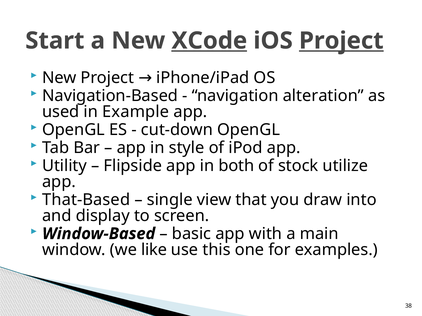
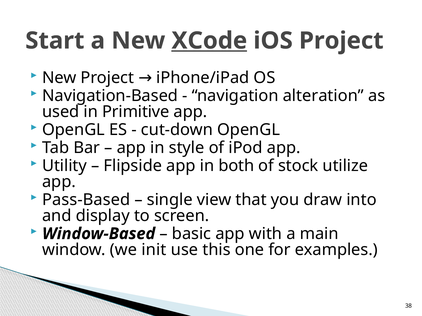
Project at (341, 41) underline: present -> none
Example: Example -> Primitive
That-Based: That-Based -> Pass-Based
like: like -> init
